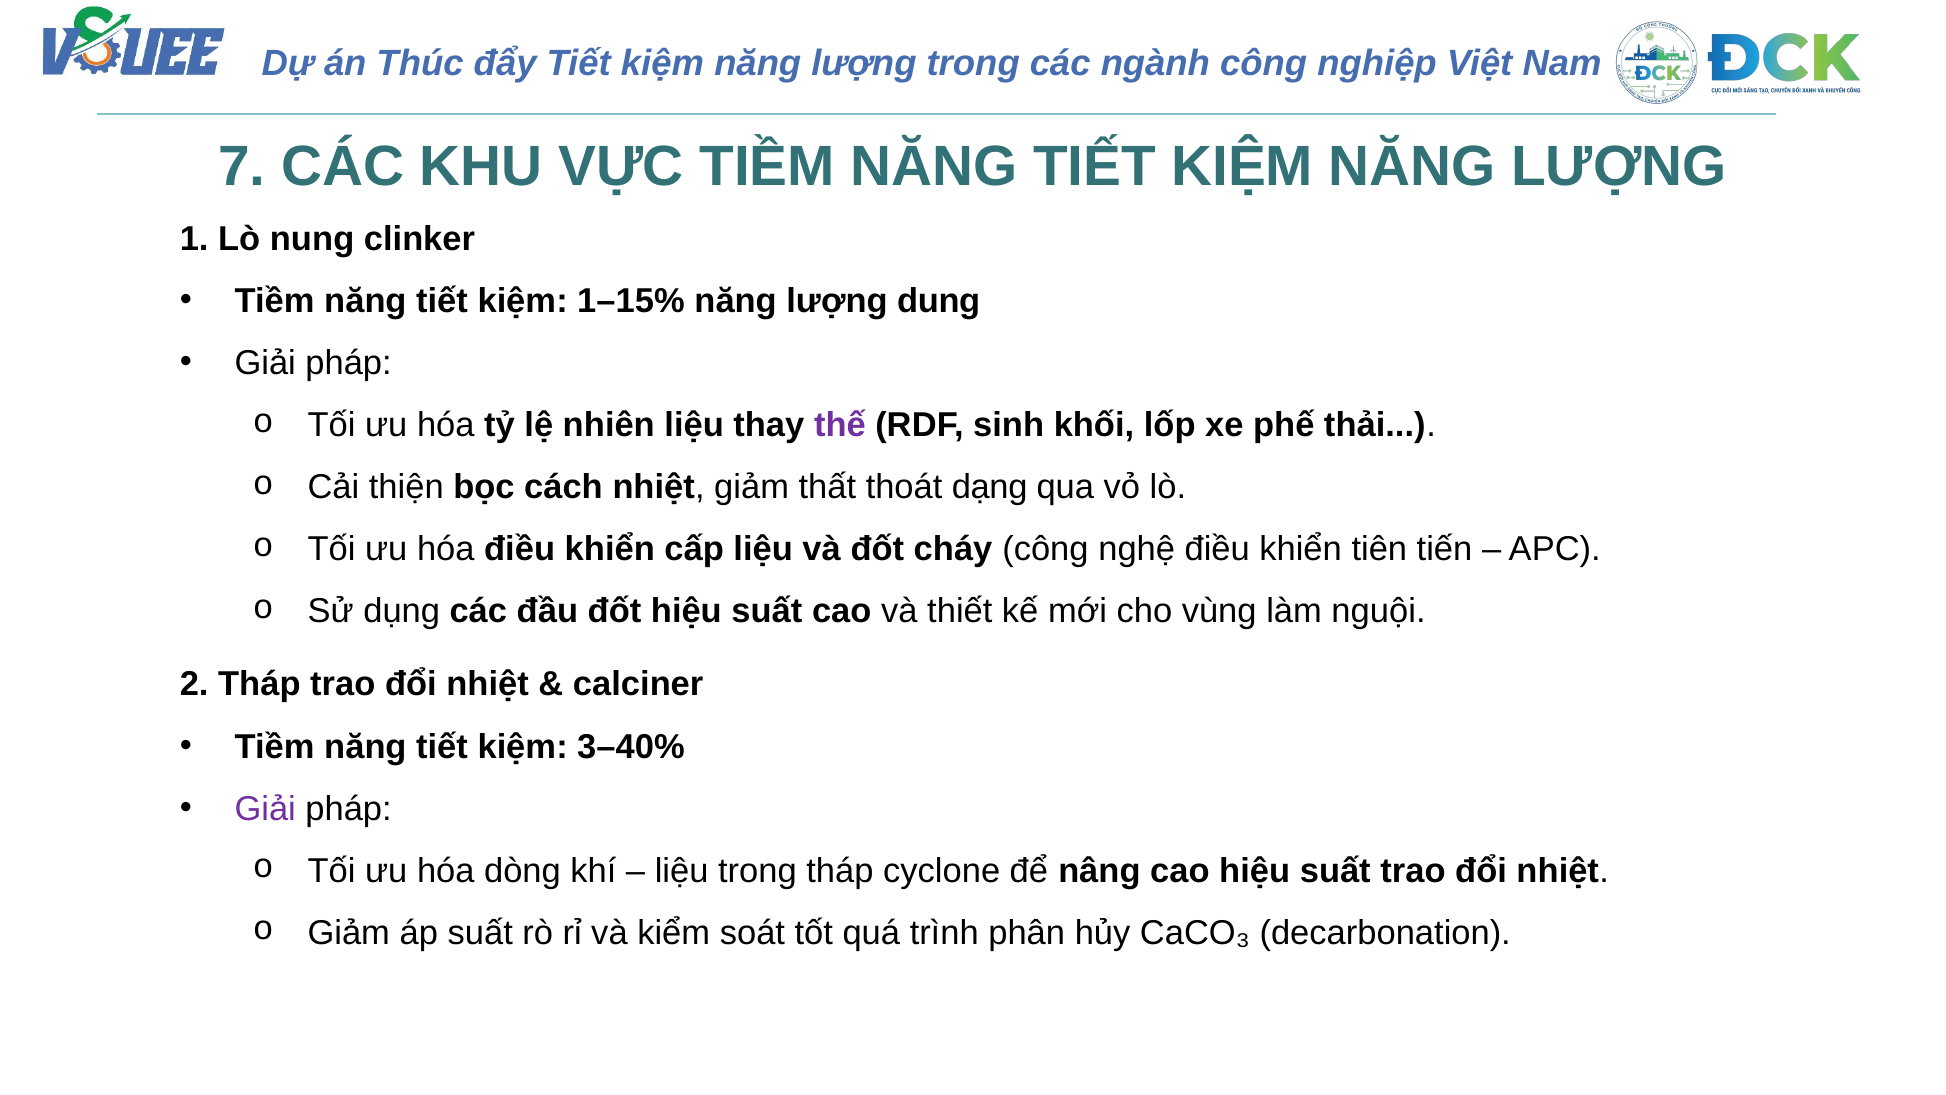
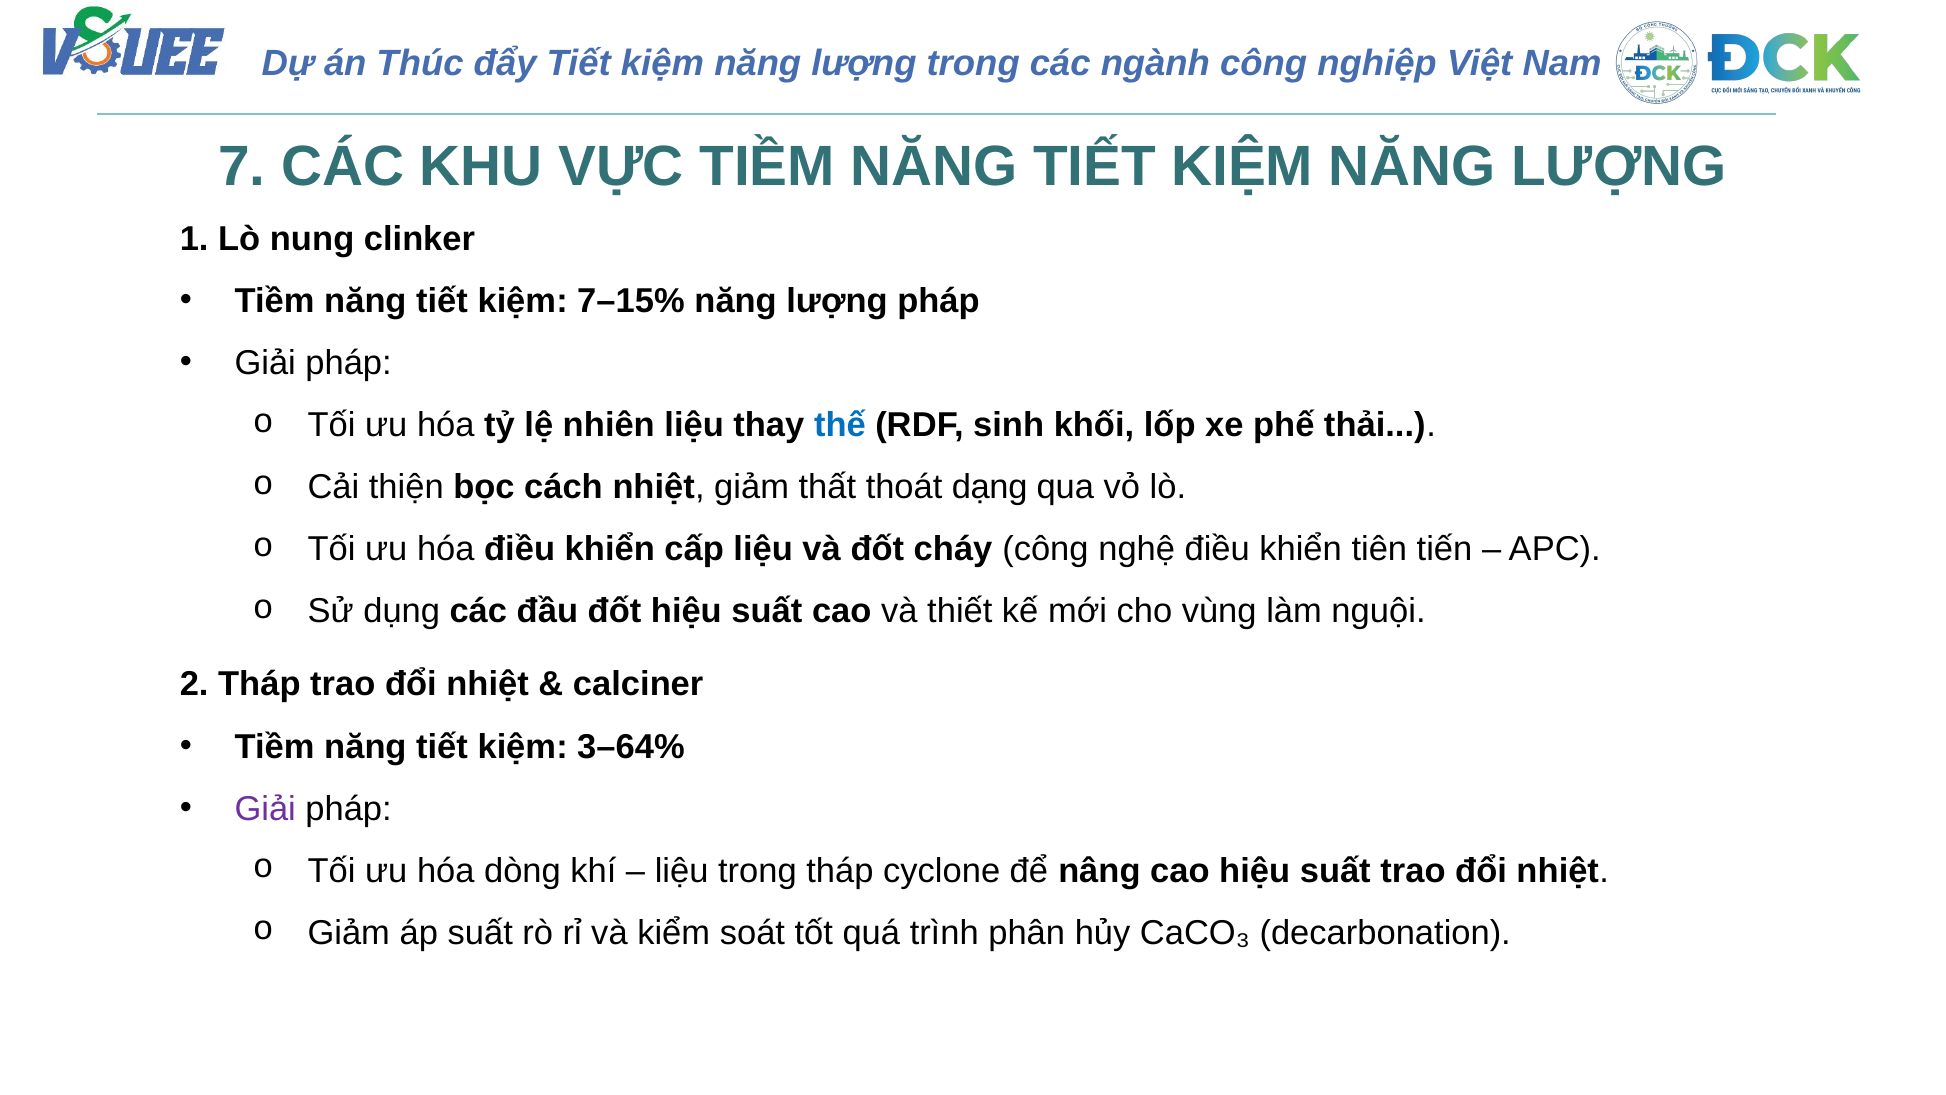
1–15%: 1–15% -> 7–15%
lượng dung: dung -> pháp
thế colour: purple -> blue
3–40%: 3–40% -> 3–64%
